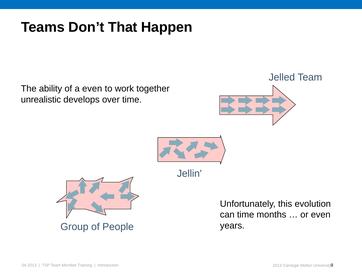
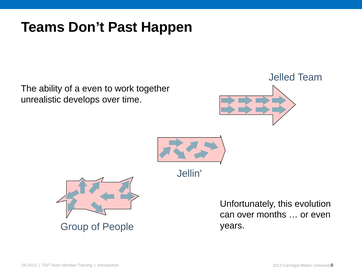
That: That -> Past
can time: time -> over
